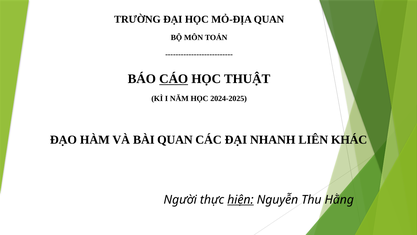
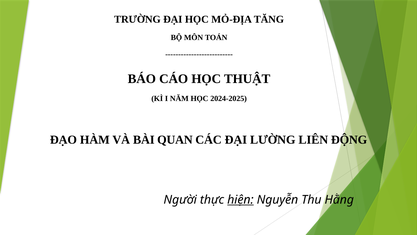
MỎ-ĐỊA QUAN: QUAN -> TĂNG
CÁO underline: present -> none
NHANH: NHANH -> LƯỜNG
KHÁC: KHÁC -> ĐỘNG
